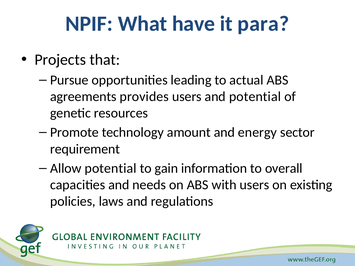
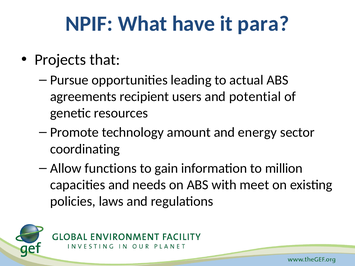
provides: provides -> recipient
requirement: requirement -> coordinating
Allow potential: potential -> functions
overall: overall -> million
with users: users -> meet
